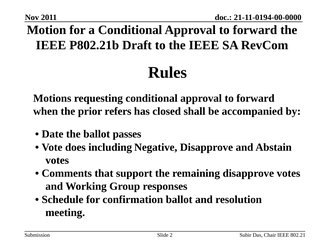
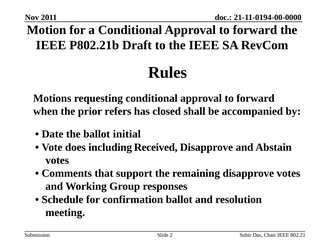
passes: passes -> initial
Negative: Negative -> Received
